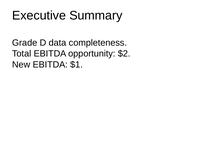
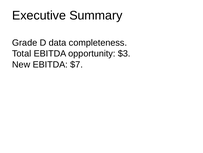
$2: $2 -> $3
$1: $1 -> $7
